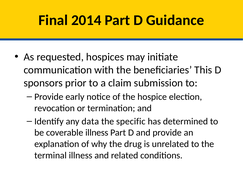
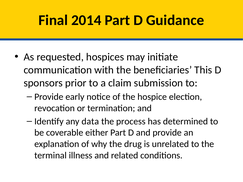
specific: specific -> process
coverable illness: illness -> either
